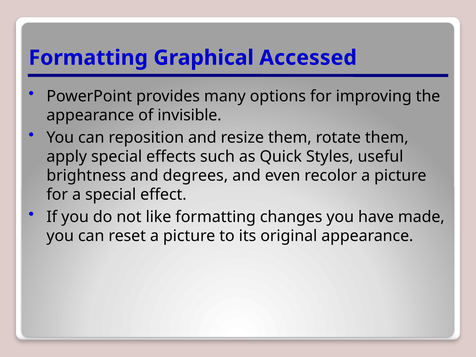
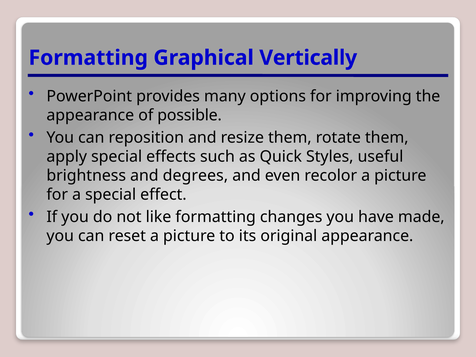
Accessed: Accessed -> Vertically
invisible: invisible -> possible
